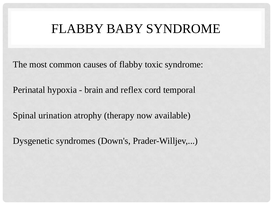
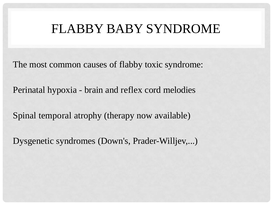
temporal: temporal -> melodies
urination: urination -> temporal
